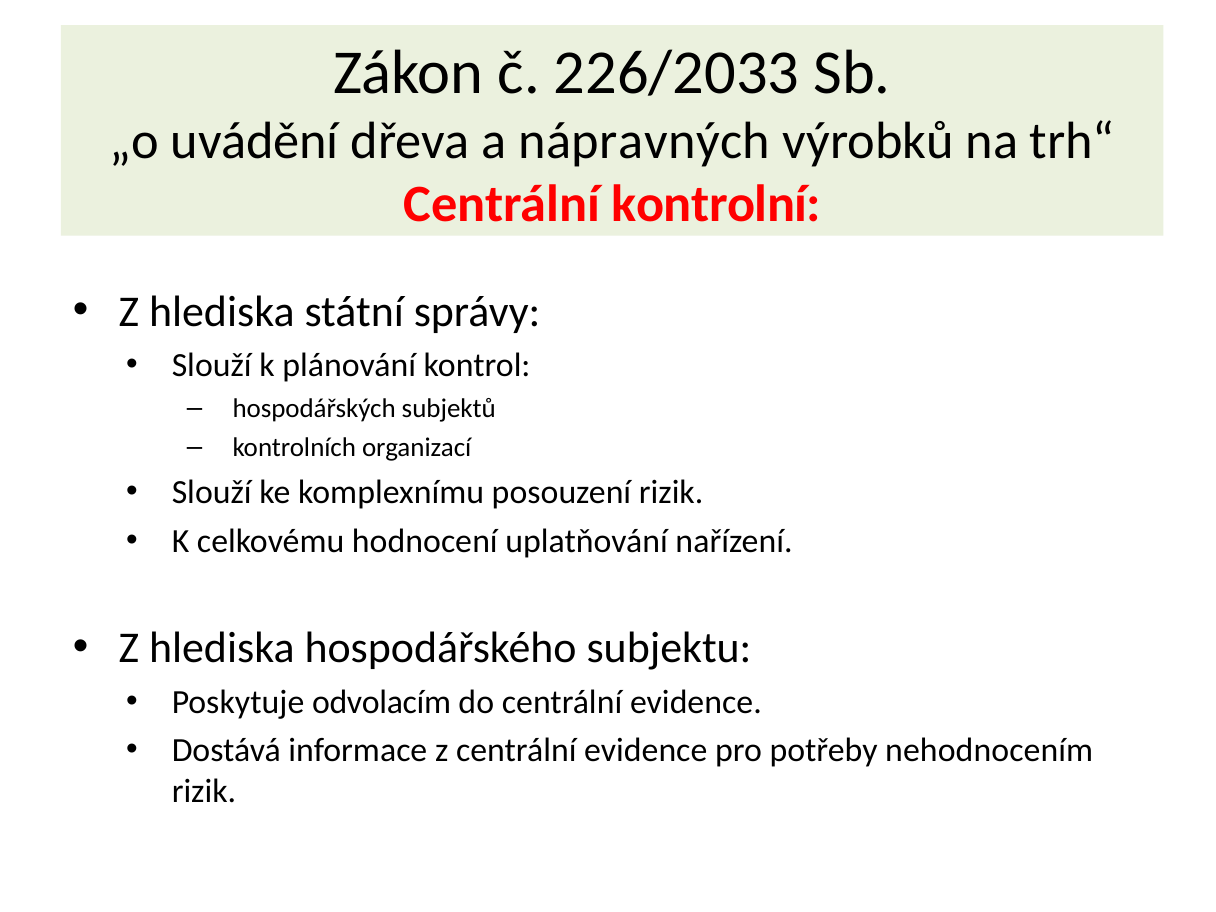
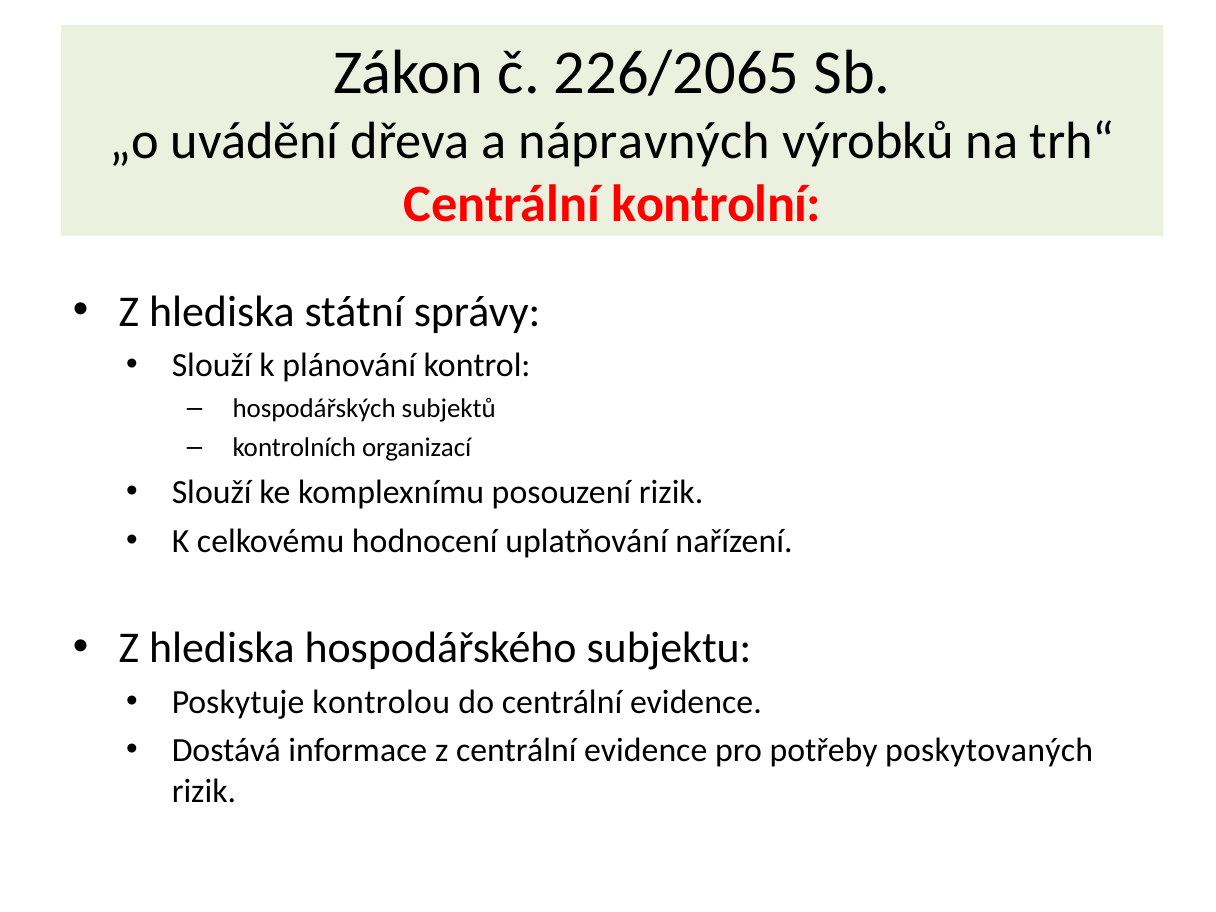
226/2033: 226/2033 -> 226/2065
odvolacím: odvolacím -> kontrolou
nehodnocením: nehodnocením -> poskytovaných
